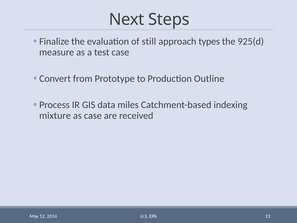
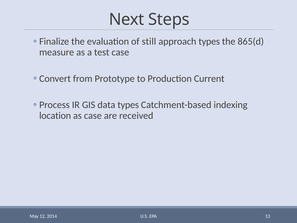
925(d: 925(d -> 865(d
Outline: Outline -> Current
data miles: miles -> types
mixture: mixture -> location
